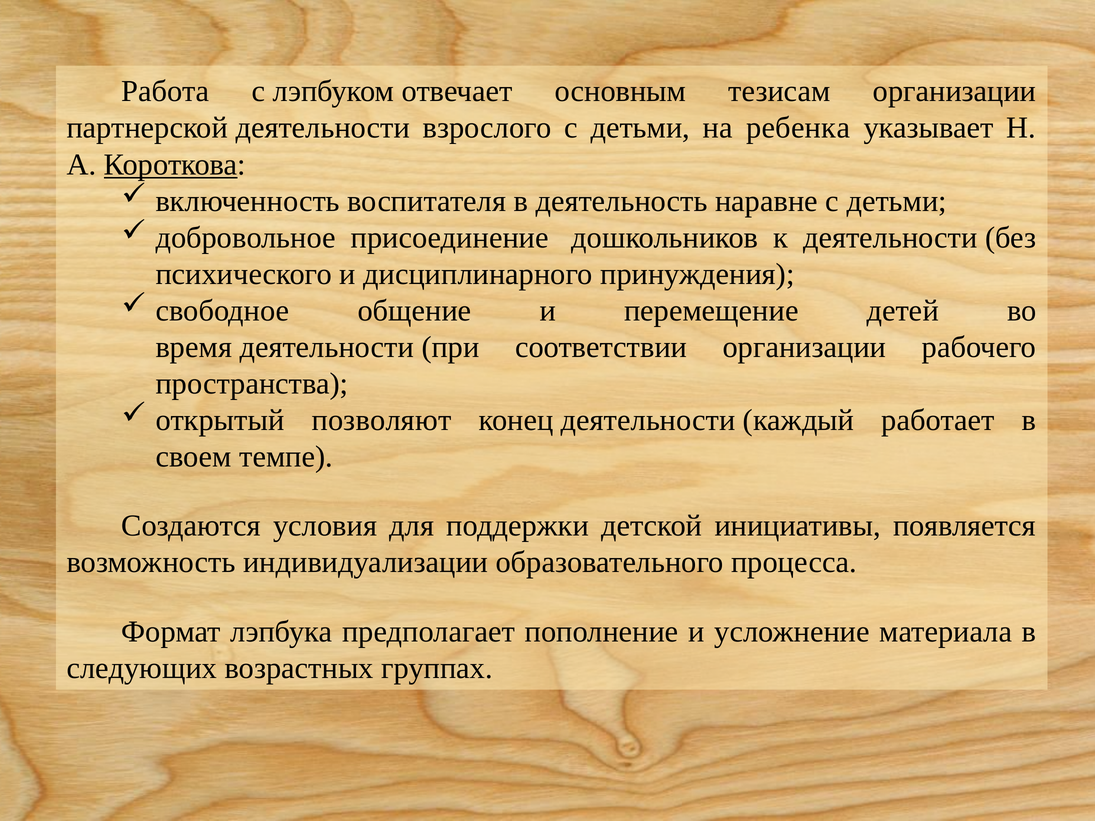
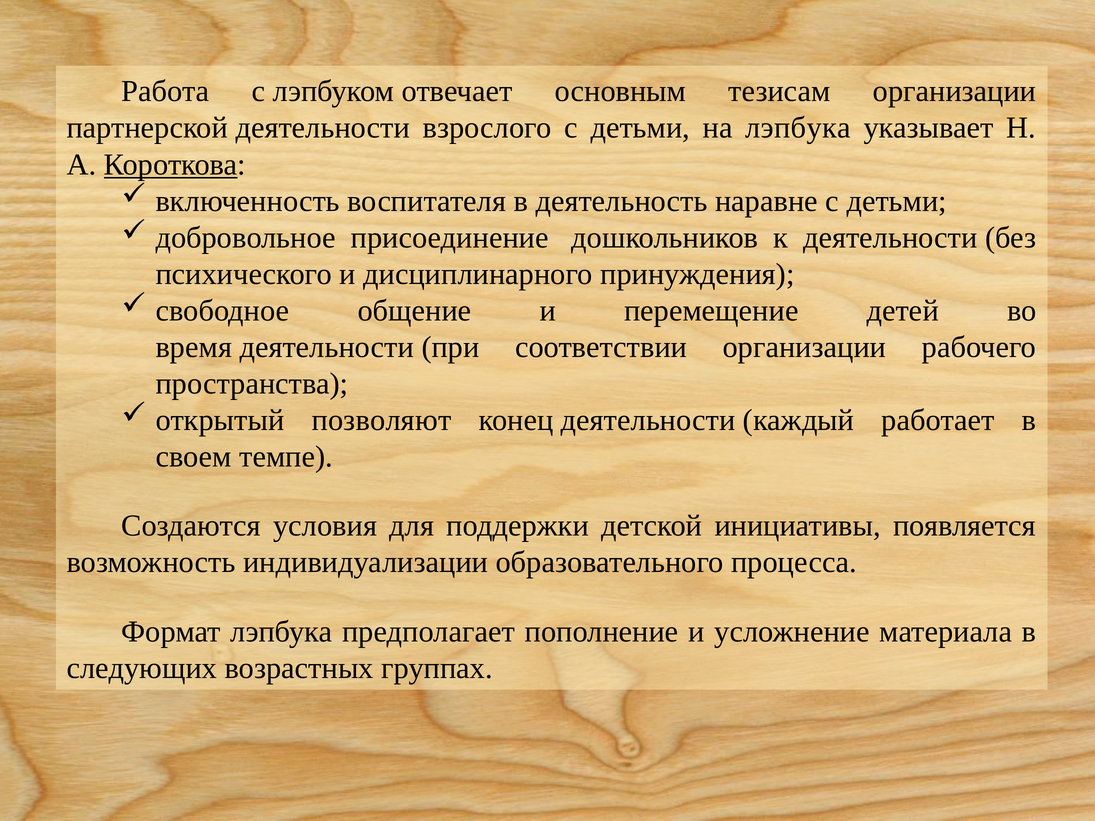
на ребенка: ребенка -> лэпбука
